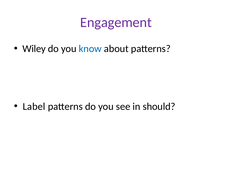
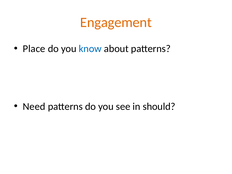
Engagement colour: purple -> orange
Wiley: Wiley -> Place
Label: Label -> Need
